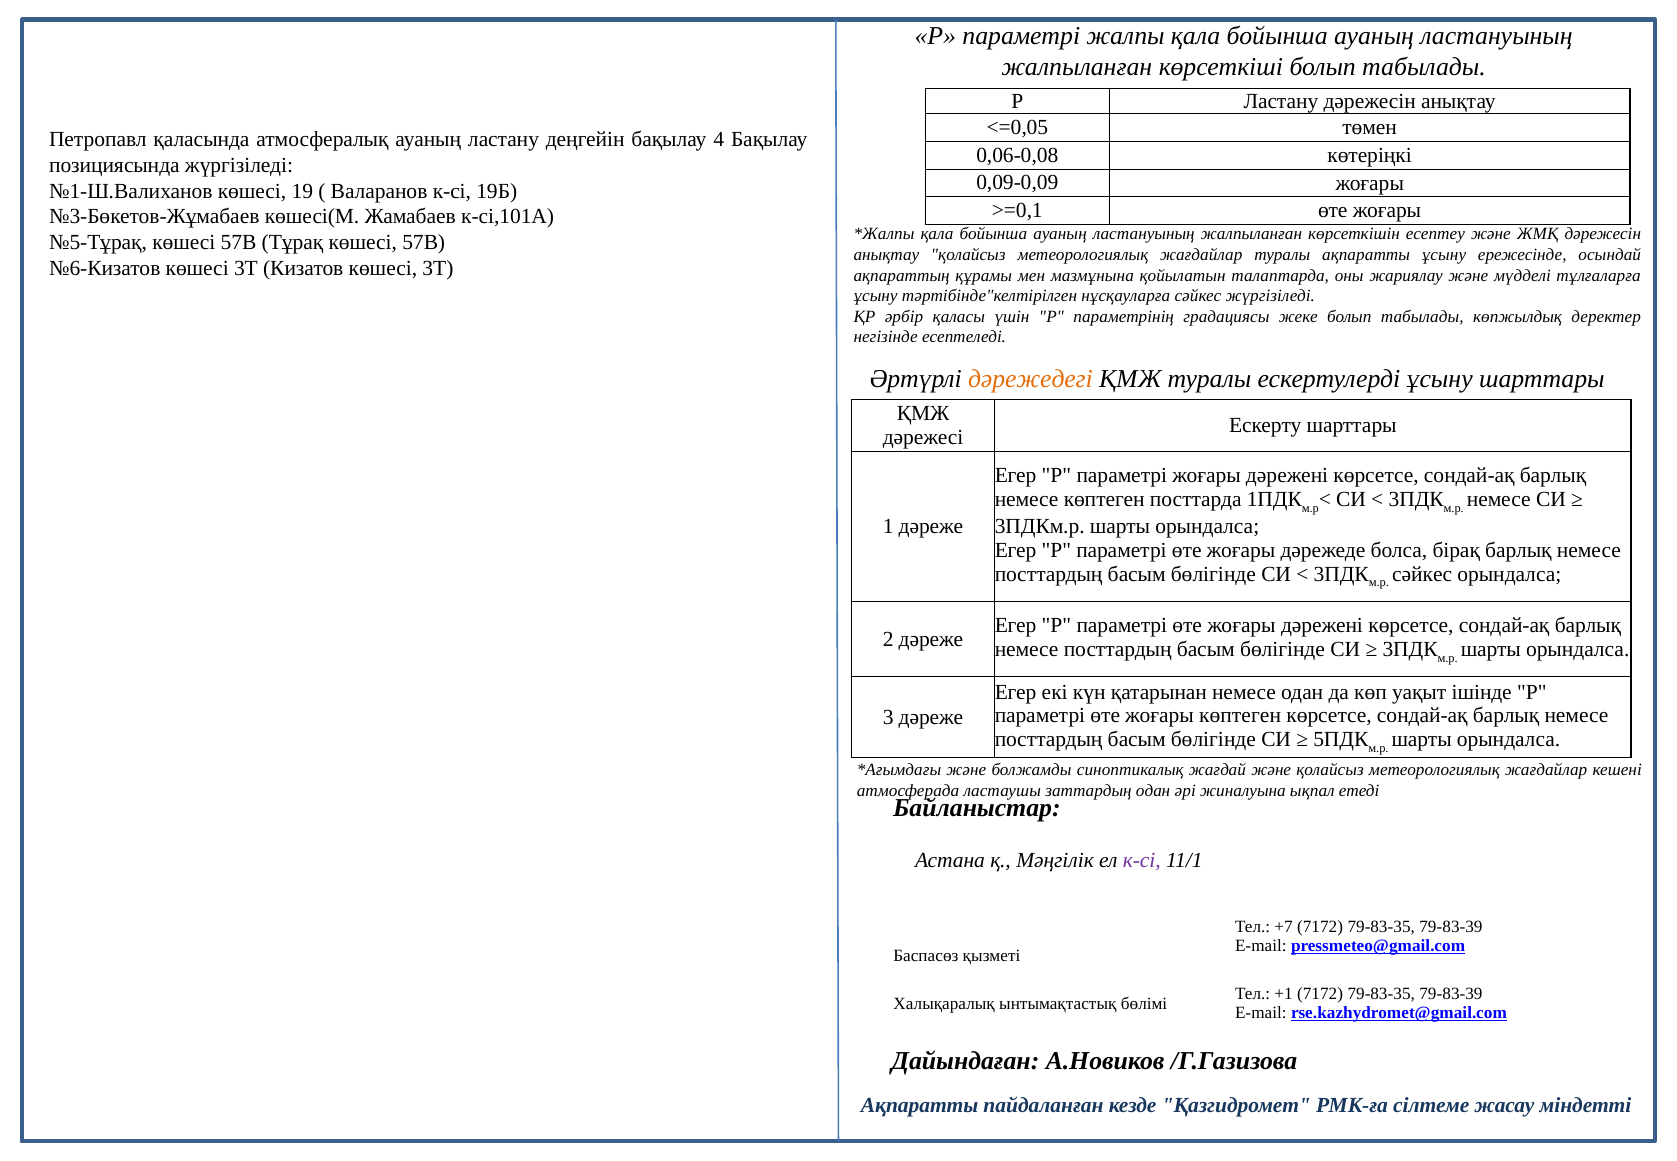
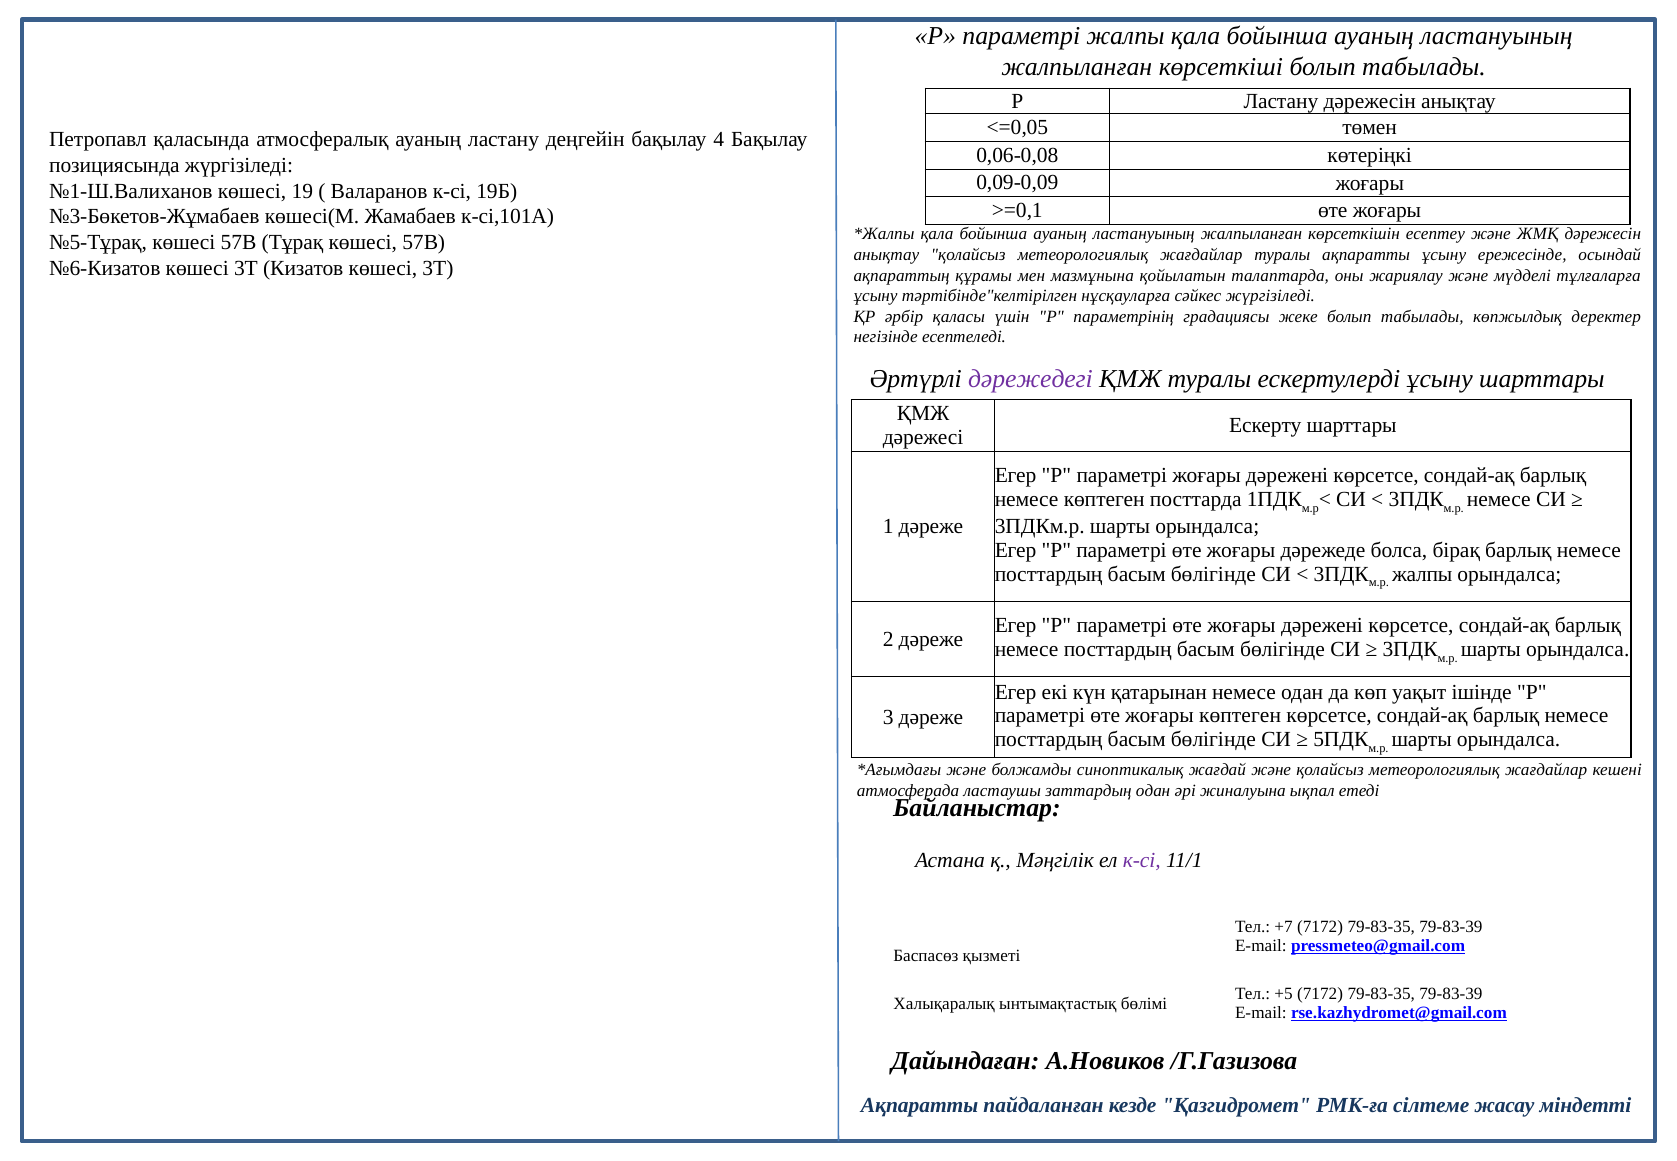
дәрежедегі colour: orange -> purple
сәйкес at (1422, 574): сәйкес -> жалпы
+1: +1 -> +5
